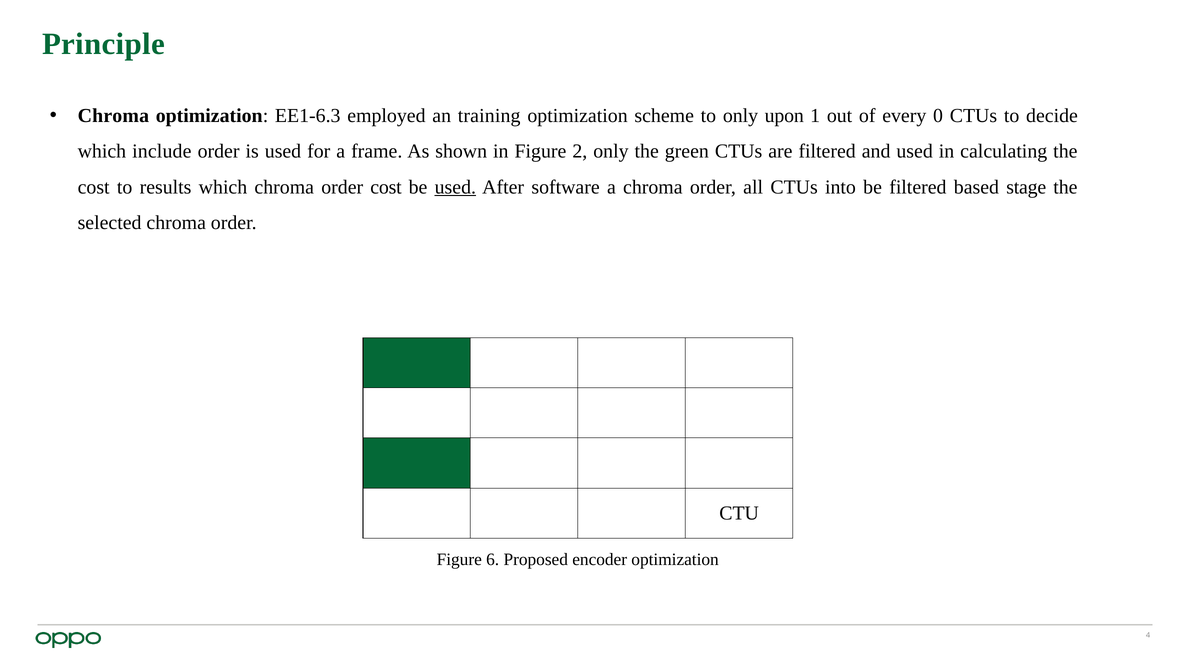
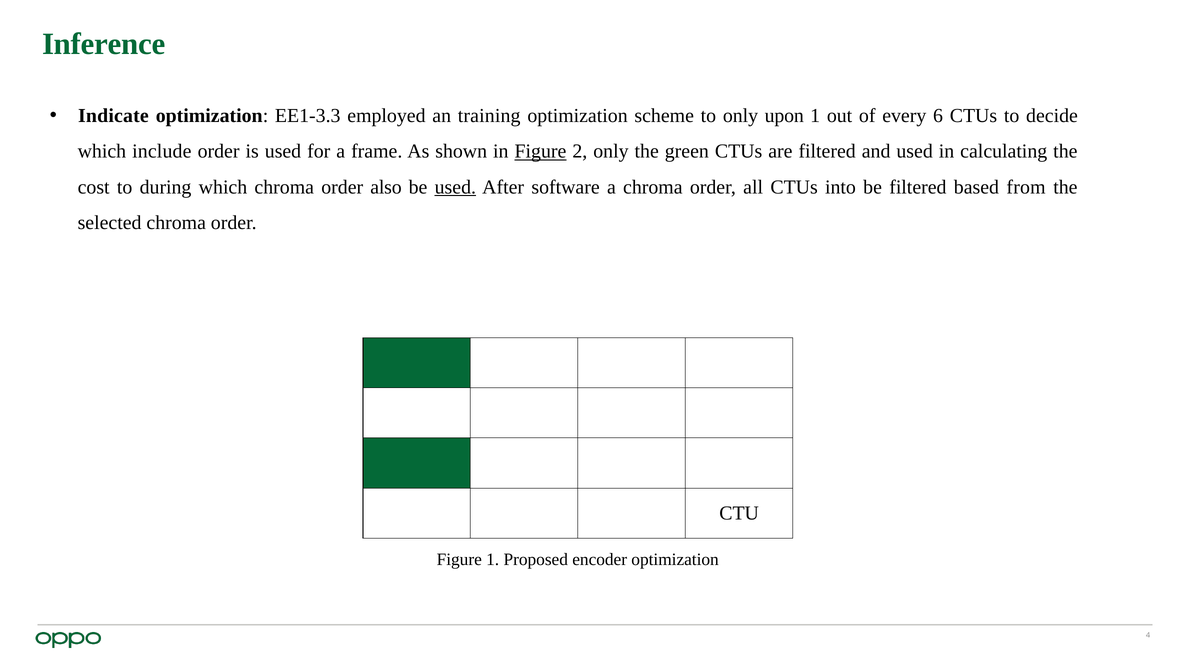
Principle: Principle -> Inference
Chroma at (113, 116): Chroma -> Indicate
EE1-6.3: EE1-6.3 -> EE1-3.3
0: 0 -> 6
Figure at (540, 151) underline: none -> present
results: results -> during
order cost: cost -> also
stage: stage -> from
Figure 6: 6 -> 1
